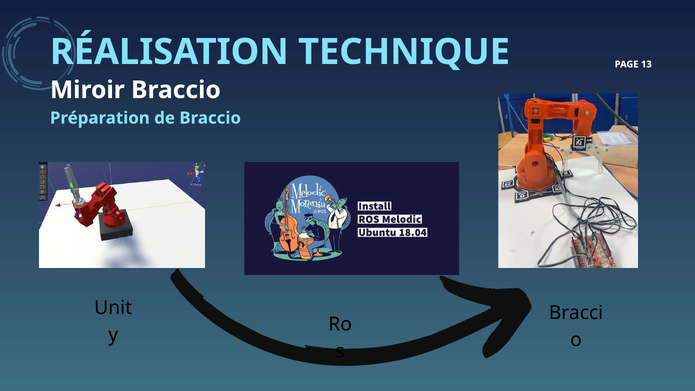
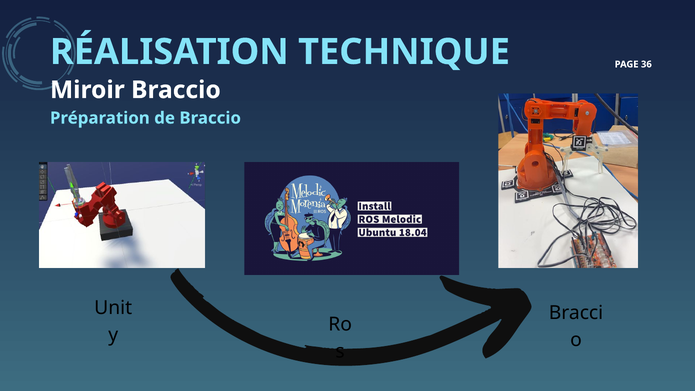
13: 13 -> 36
